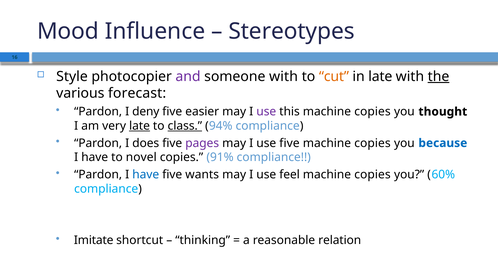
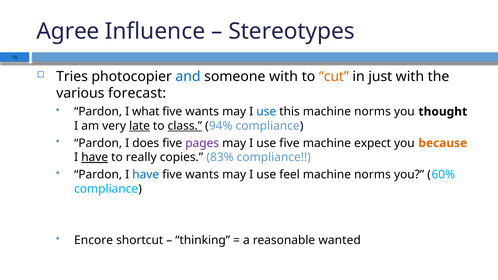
Mood: Mood -> Agree
Style: Style -> Tries
and colour: purple -> blue
in late: late -> just
the underline: present -> none
deny: deny -> what
easier at (202, 112): easier -> wants
use at (266, 112) colour: purple -> blue
this machine copies: copies -> norms
copies at (372, 143): copies -> expect
because colour: blue -> orange
have at (95, 157) underline: none -> present
novel: novel -> really
91%: 91% -> 83%
copies at (372, 175): copies -> norms
Imitate: Imitate -> Encore
relation: relation -> wanted
